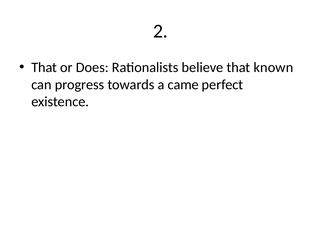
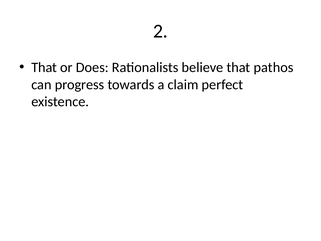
known: known -> pathos
came: came -> claim
